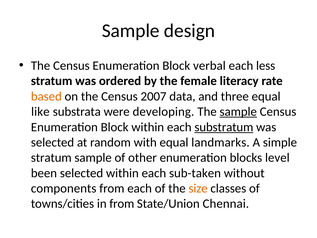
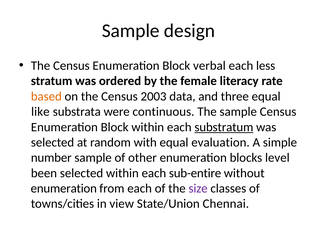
2007: 2007 -> 2003
developing: developing -> continuous
sample at (238, 112) underline: present -> none
landmarks: landmarks -> evaluation
stratum at (51, 158): stratum -> number
sub-taken: sub-taken -> sub-entire
components at (64, 188): components -> enumeration
size colour: orange -> purple
in from: from -> view
